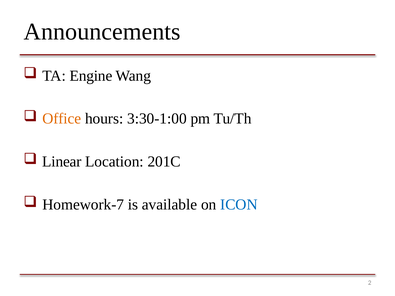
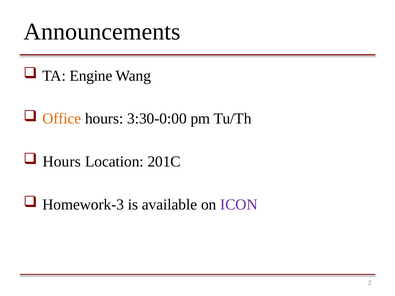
3:30-1:00: 3:30-1:00 -> 3:30-0:00
Linear at (62, 162): Linear -> Hours
Homework-7: Homework-7 -> Homework-3
ICON colour: blue -> purple
